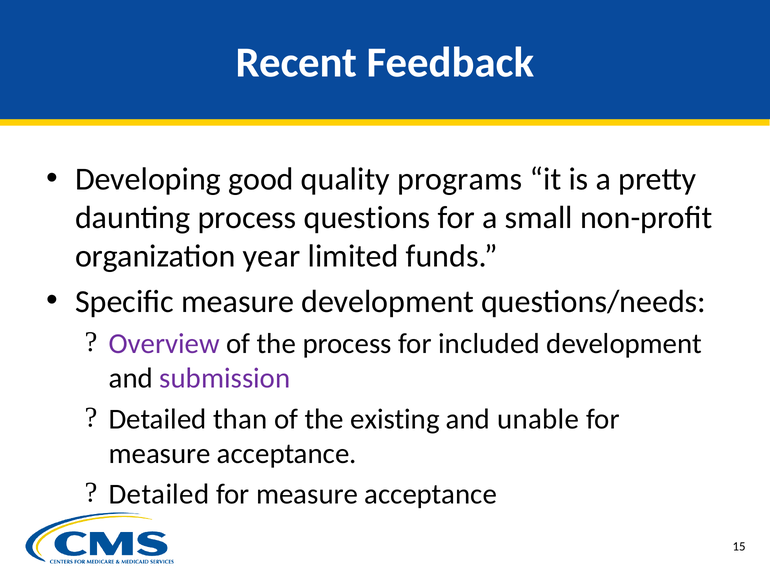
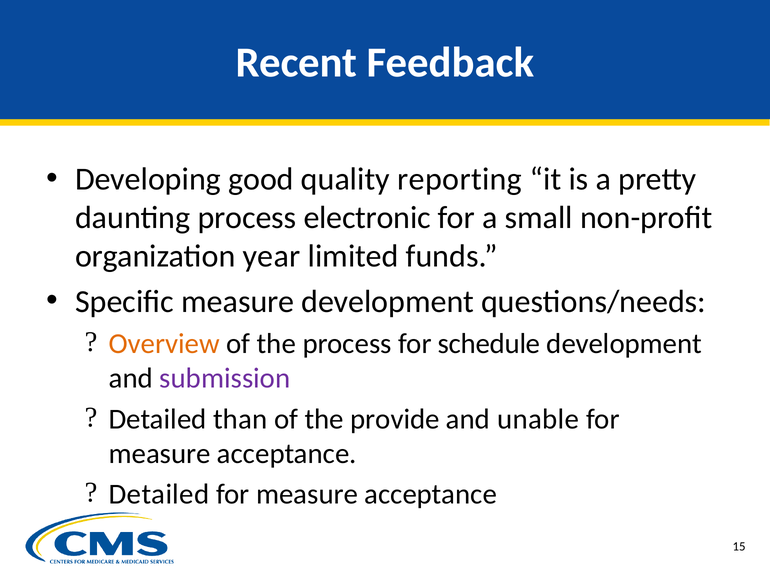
programs: programs -> reporting
questions: questions -> electronic
Overview colour: purple -> orange
included: included -> schedule
existing: existing -> provide
